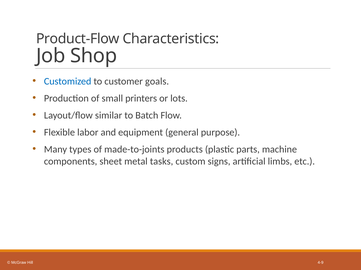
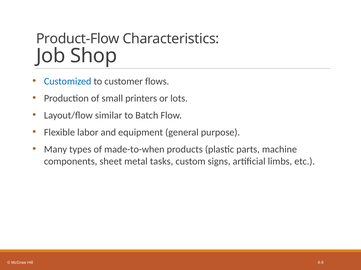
goals: goals -> flows
made-to-joints: made-to-joints -> made-to-when
